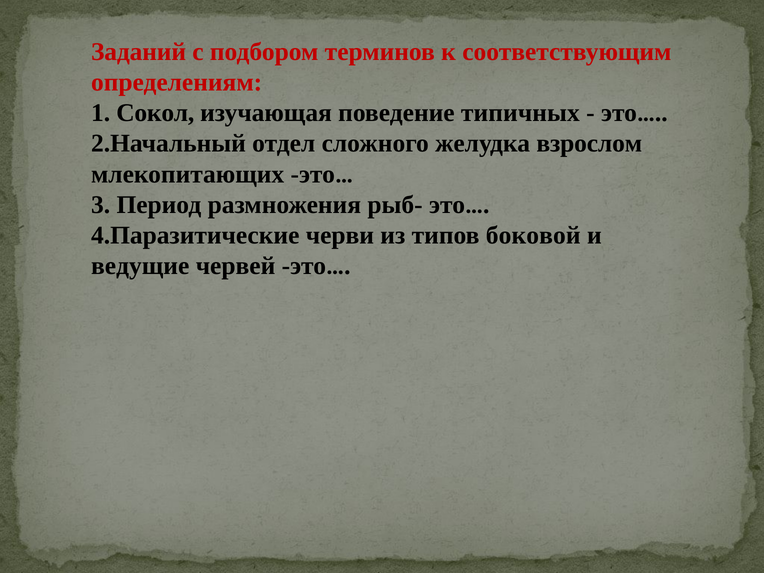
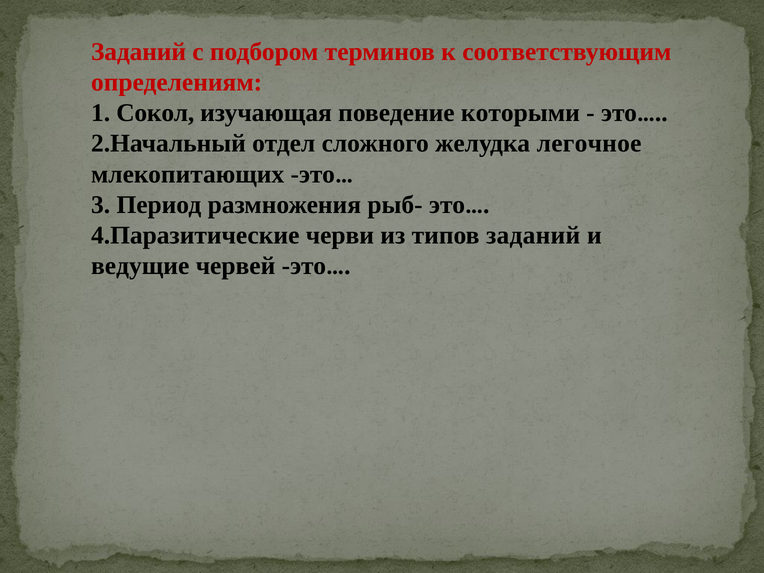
типичных: типичных -> которыми
взрослом: взрослом -> легочное
типов боковой: боковой -> заданий
